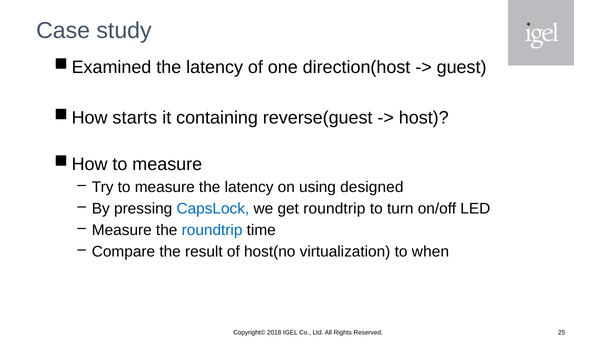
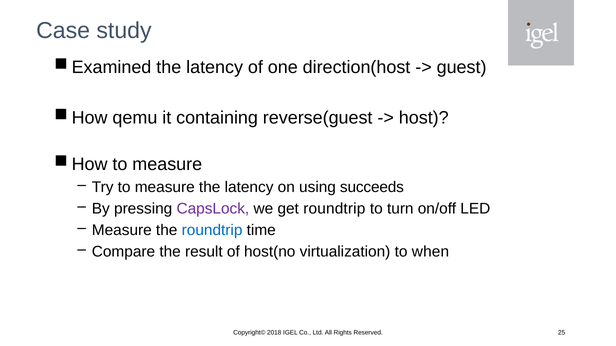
starts: starts -> qemu
designed: designed -> succeeds
CapsLock colour: blue -> purple
